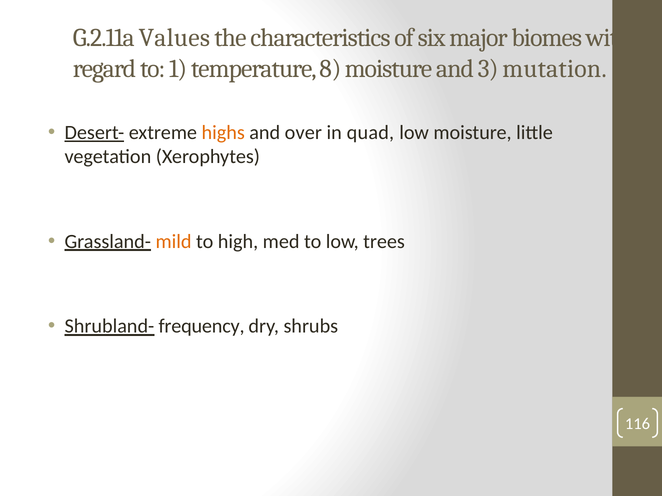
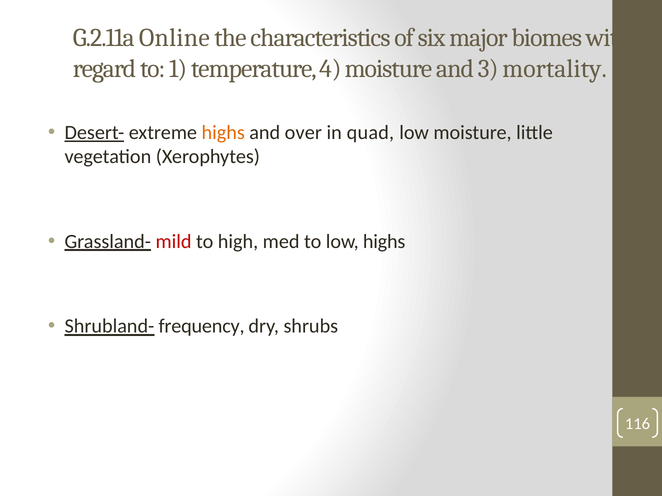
Values: Values -> Online
8: 8 -> 4
mutation: mutation -> mortality
mild colour: orange -> red
low trees: trees -> highs
